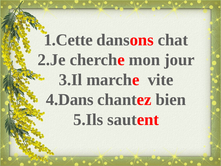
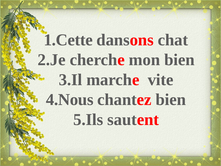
mon jour: jour -> bien
4.Dans: 4.Dans -> 4.Nous
